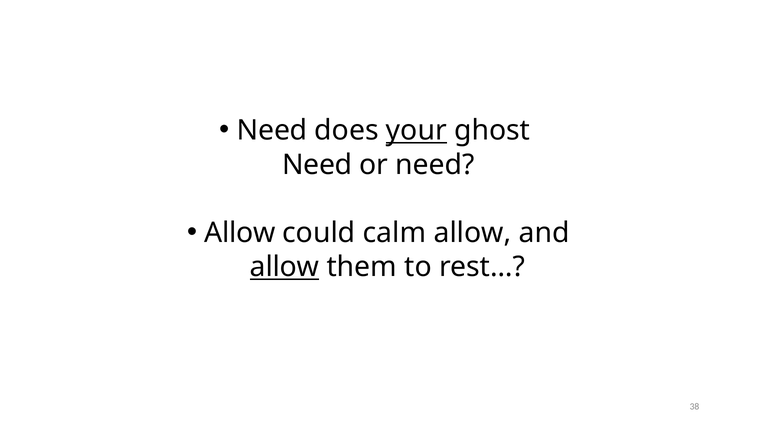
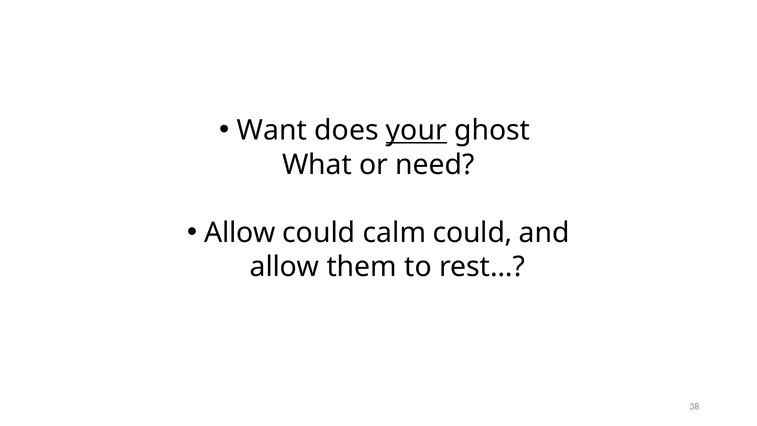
Need at (272, 131): Need -> Want
Need at (317, 165): Need -> What
calm allow: allow -> could
allow at (285, 267) underline: present -> none
